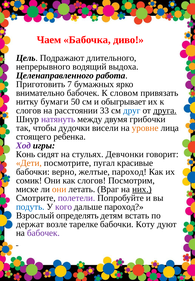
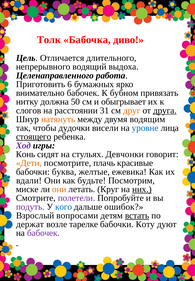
Чаем: Чаем -> Толк
Подражают: Подражают -> Отличается
7: 7 -> 6
словом: словом -> бубном
бумаги: бумаги -> должна
33: 33 -> 31
друг colour: blue -> orange
натянуть colour: purple -> orange
грибочки: грибочки -> водящим
уровне colour: orange -> blue
стоящего underline: none -> present
пугал: пугал -> плачь
верно: верно -> буква
желтые пароход: пароход -> ежевика
сомик: сомик -> вдали
как слогов: слогов -> будьте
Враг: Враг -> Круг
подуть colour: blue -> purple
кого colour: purple -> blue
дальше пароход: пароход -> ошибок
определять: определять -> вопросами
встать underline: none -> present
